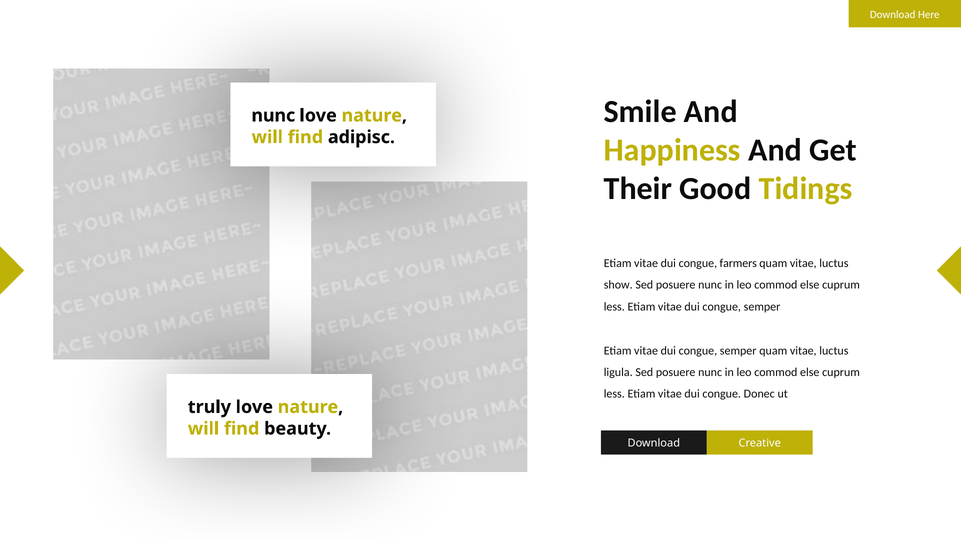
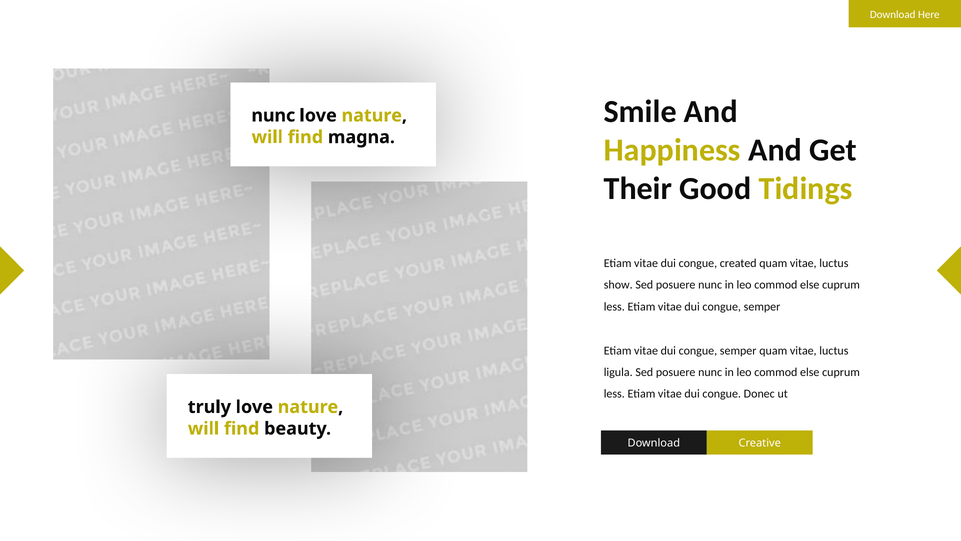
adipisc: adipisc -> magna
farmers: farmers -> created
